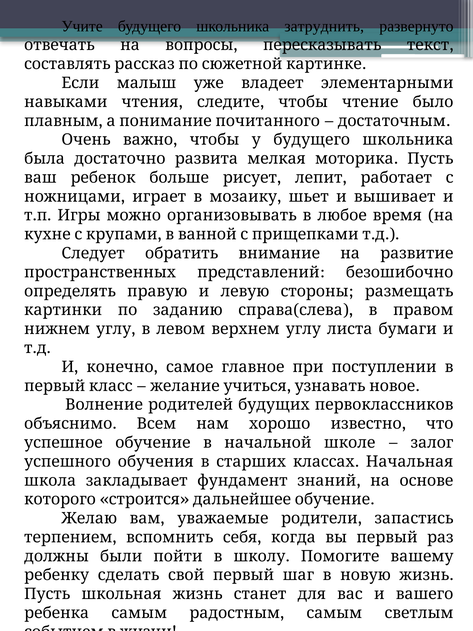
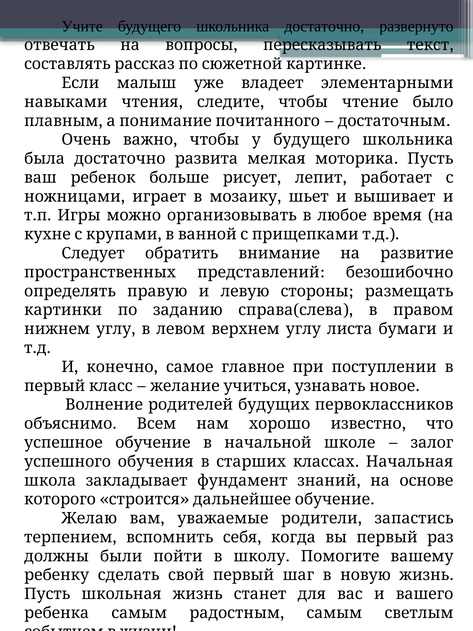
школьника затруднить: затруднить -> достаточно
